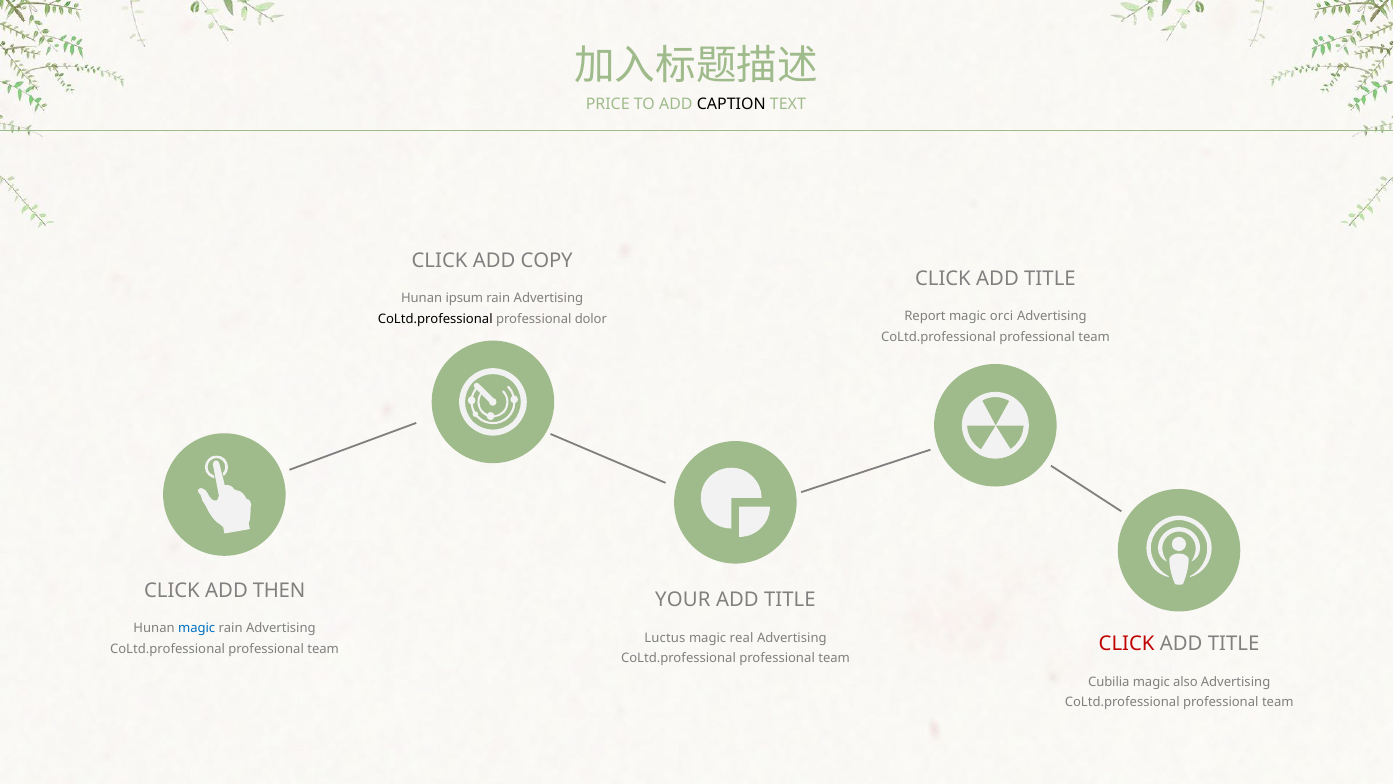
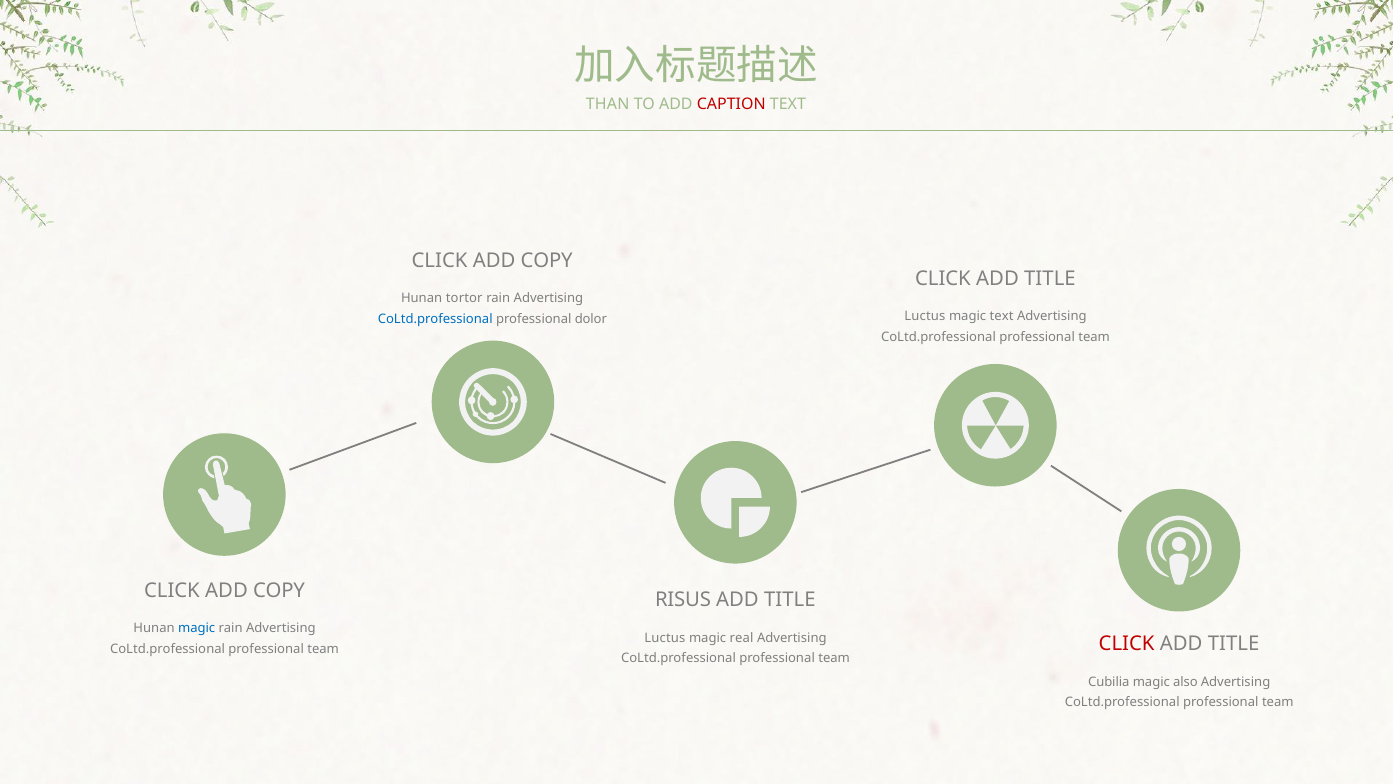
PRICE: PRICE -> THAN
CAPTION colour: black -> red
ipsum: ipsum -> tortor
Report at (925, 316): Report -> Luctus
magic orci: orci -> text
CoLtd.professional at (435, 319) colour: black -> blue
THEN at (279, 591): THEN -> COPY
YOUR: YOUR -> RISUS
